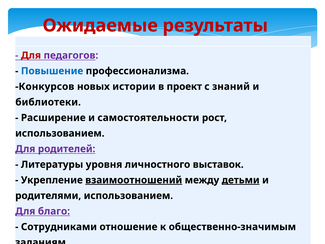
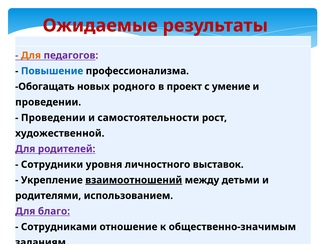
Для at (31, 55) colour: red -> orange
Конкурсов: Конкурсов -> Обогащать
новых истории: истории -> родного
с знаний: знаний -> умение
библиотеки at (48, 102): библиотеки -> проведении
Расширение at (53, 118): Расширение -> Проведении
использованием at (60, 133): использованием -> художественной
Литературы: Литературы -> Сотрудники
детьми underline: present -> none
